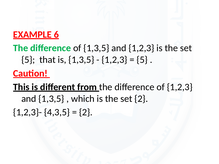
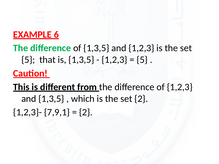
4,3,5: 4,3,5 -> 7,9,1
